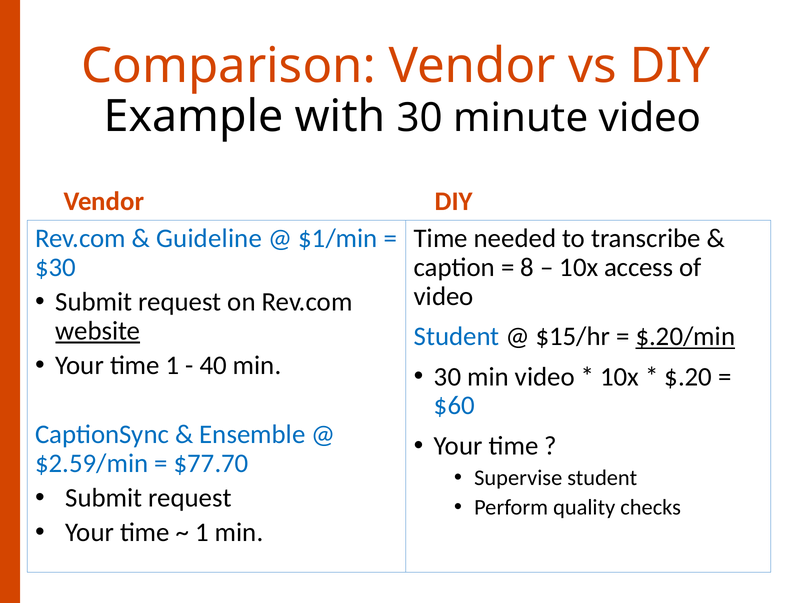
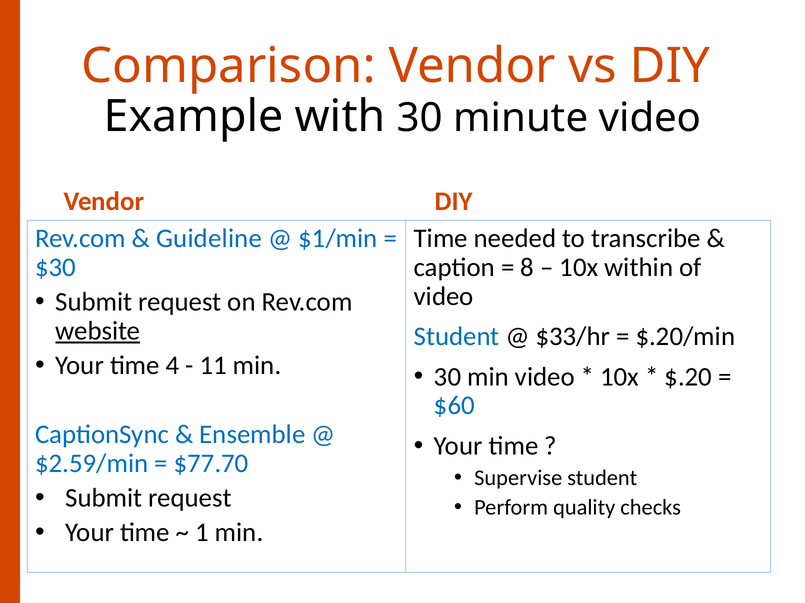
access: access -> within
$15/hr: $15/hr -> $33/hr
$.20/min underline: present -> none
time 1: 1 -> 4
40: 40 -> 11
